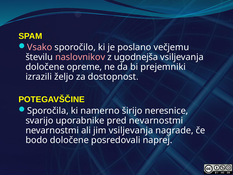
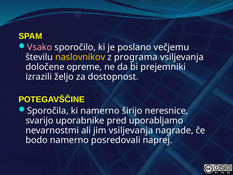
naslovnikov colour: pink -> yellow
ugodnejša: ugodnejša -> programa
pred nevarnostmi: nevarnostmi -> uporabljamo
bodo določene: določene -> namerno
